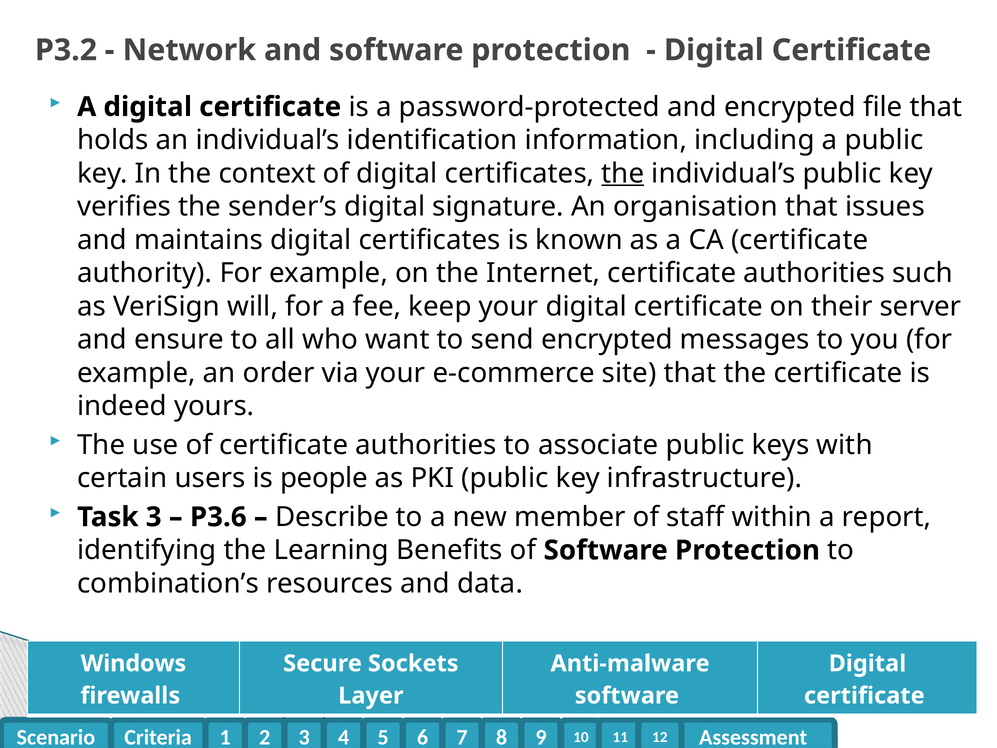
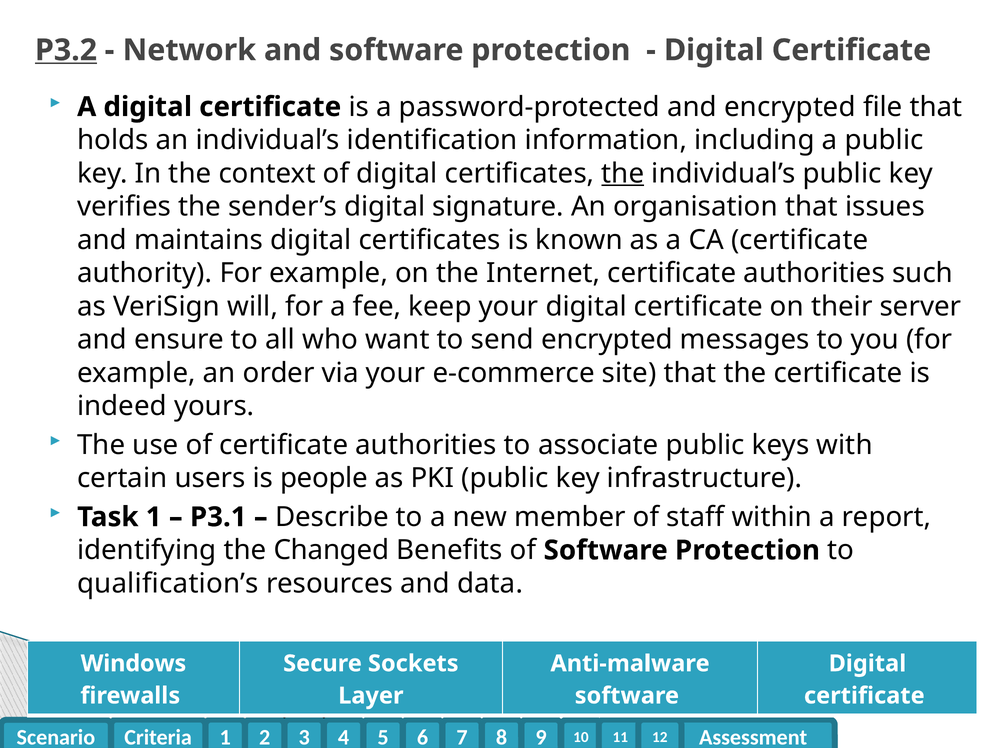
P3.2 underline: none -> present
Task 3: 3 -> 1
P3.6: P3.6 -> P3.1
Learning: Learning -> Changed
combination’s: combination’s -> qualification’s
